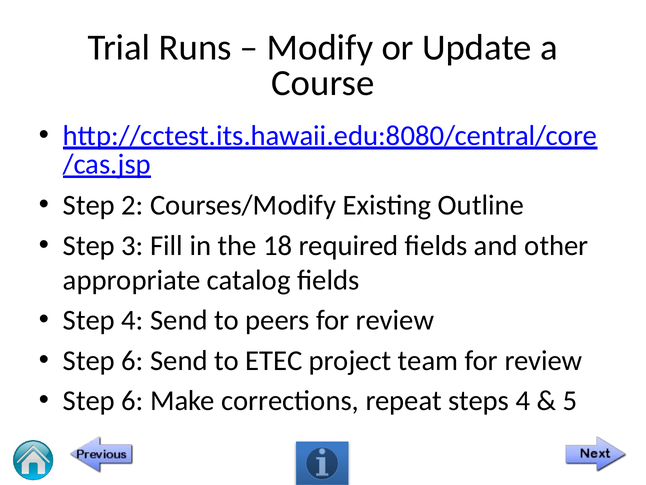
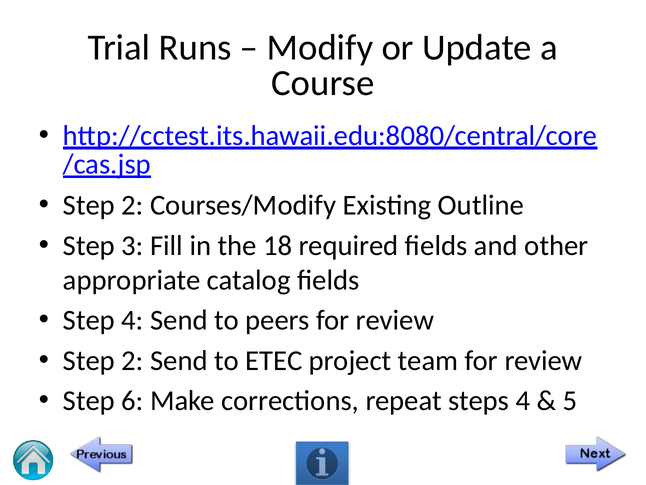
6 at (132, 360): 6 -> 2
